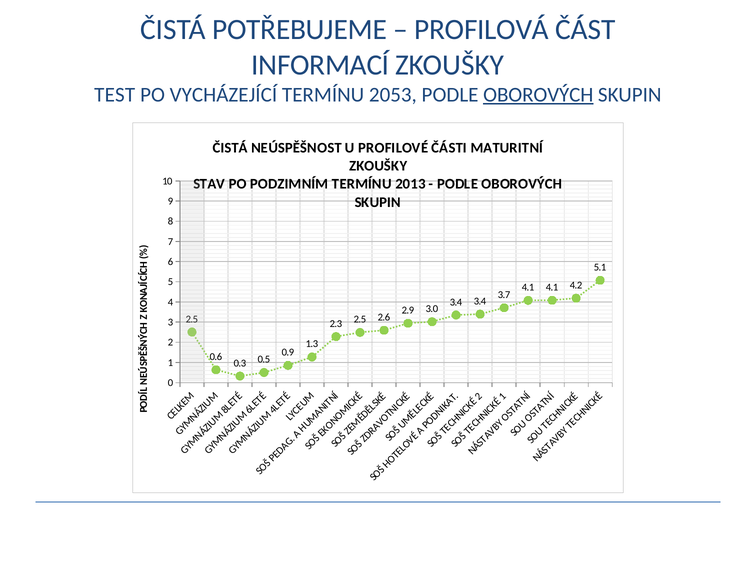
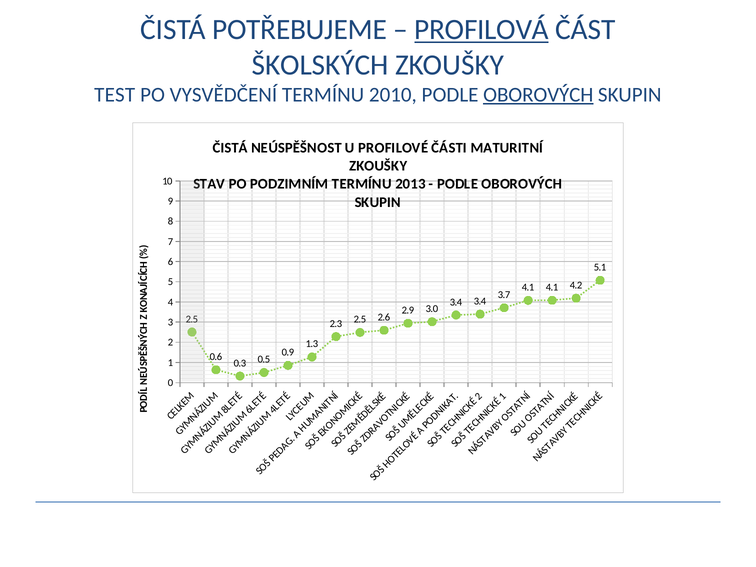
PROFILOVÁ underline: none -> present
INFORMACÍ: INFORMACÍ -> ŠKOLSKÝCH
VYCHÁZEJÍCÍ: VYCHÁZEJÍCÍ -> VYSVĚDČENÍ
2053: 2053 -> 2010
